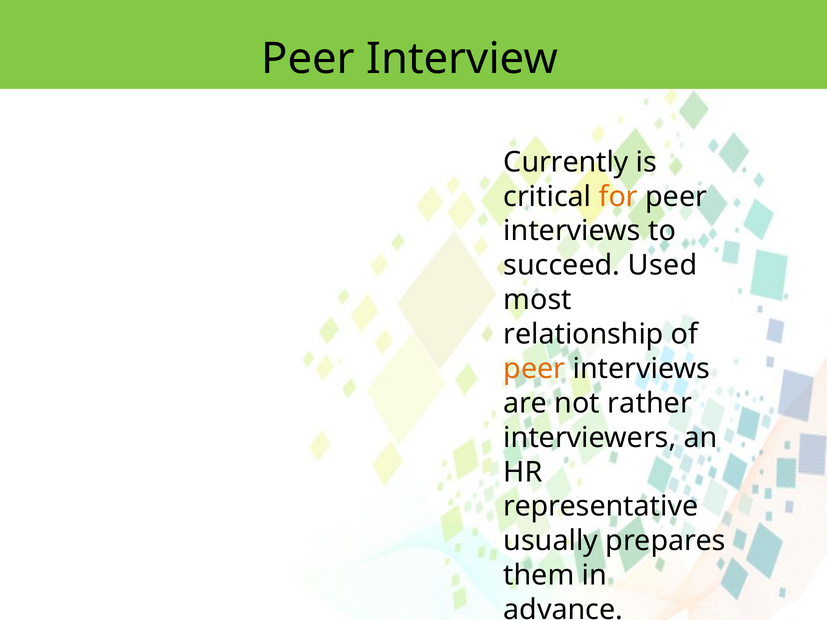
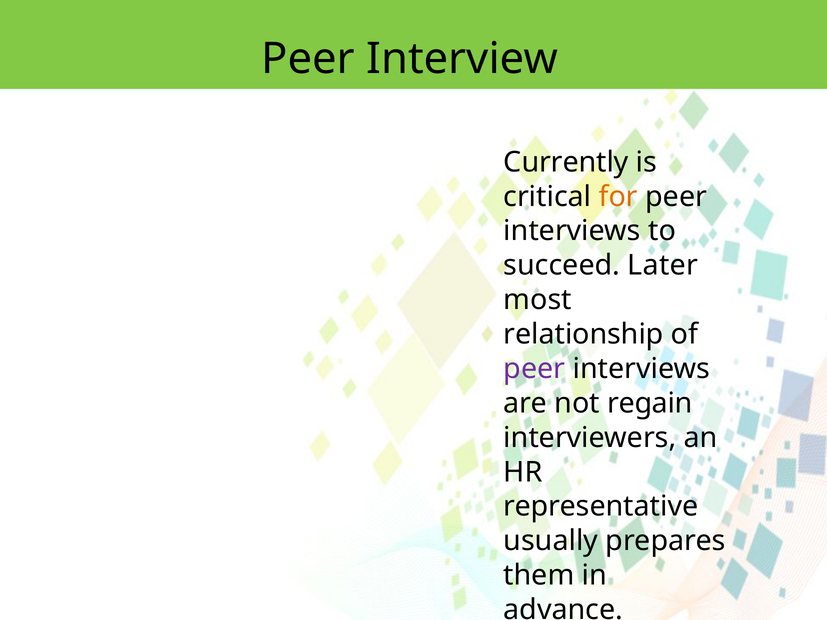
Used: Used -> Later
peer at (534, 369) colour: orange -> purple
rather: rather -> regain
